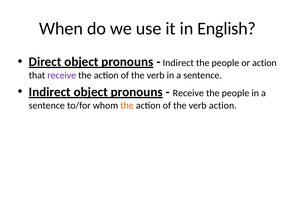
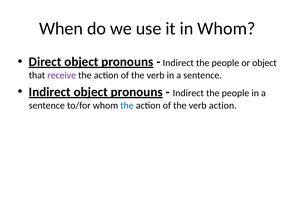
in English: English -> Whom
or action: action -> object
Receive at (188, 93): Receive -> Indirect
the at (127, 106) colour: orange -> blue
